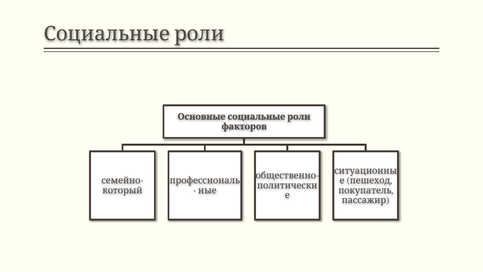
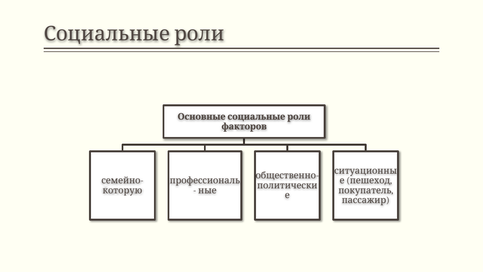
который: который -> которую
